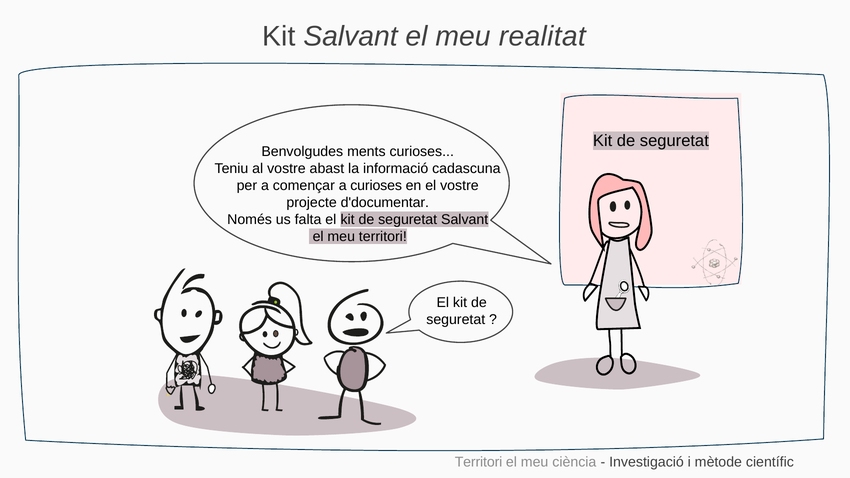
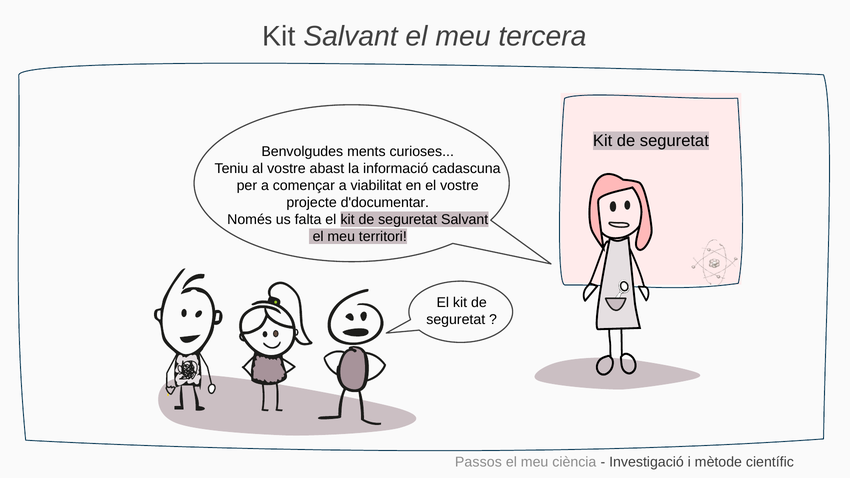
realitat: realitat -> tercera
a curioses: curioses -> viabilitat
Territori at (479, 462): Territori -> Passos
